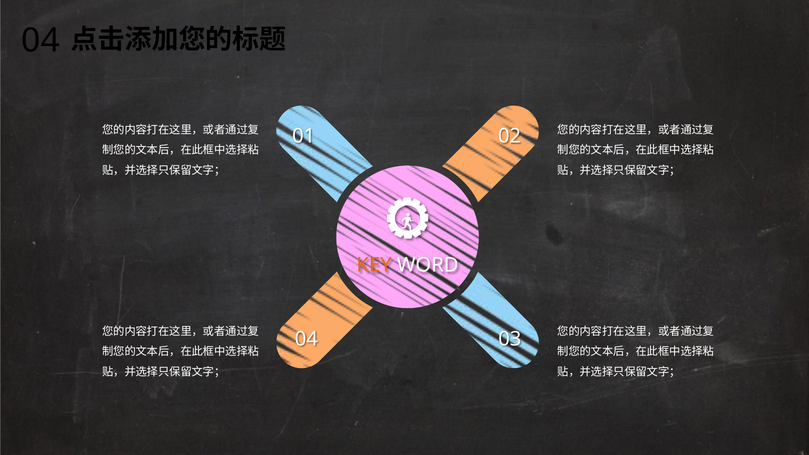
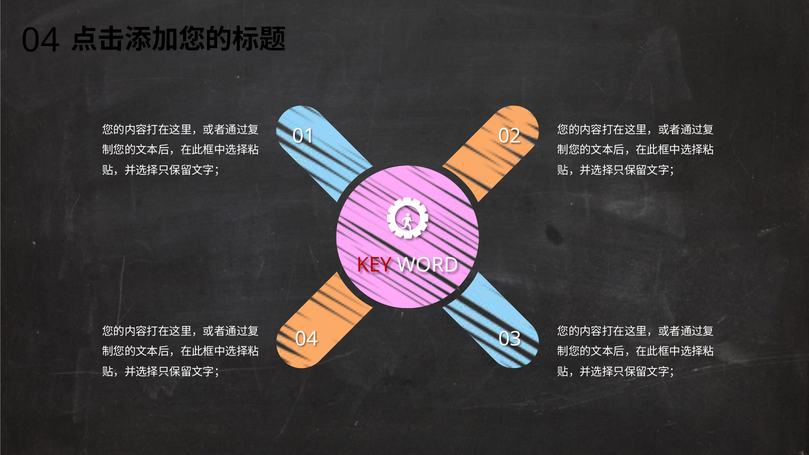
KEY colour: orange -> red
